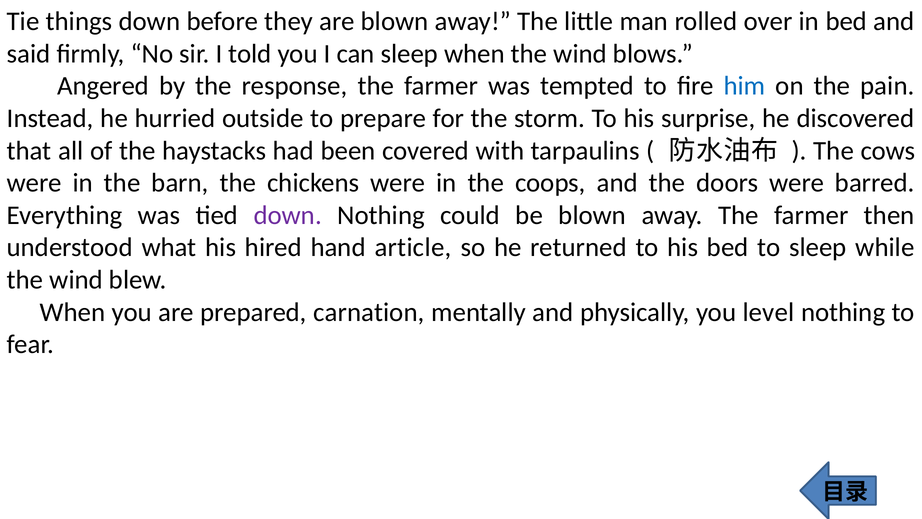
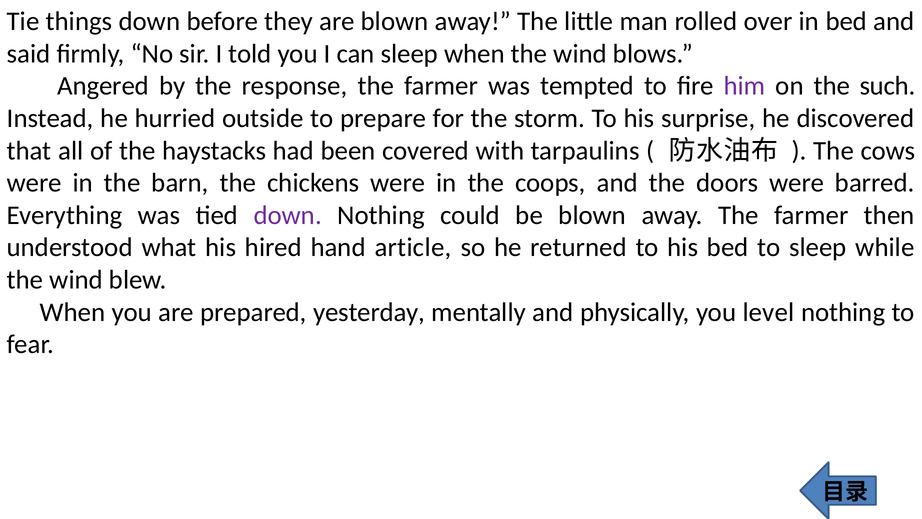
him colour: blue -> purple
pain: pain -> such
carnation: carnation -> yesterday
